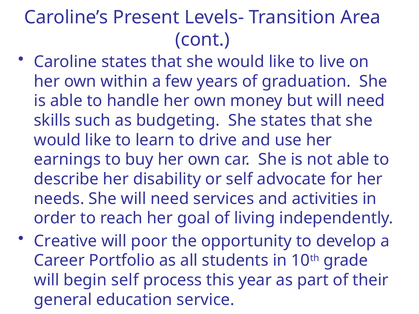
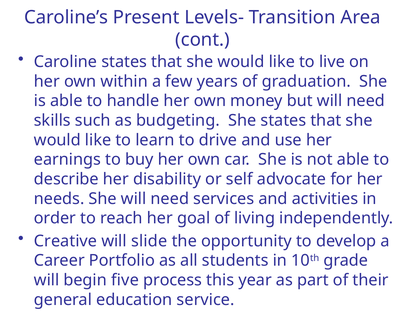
poor: poor -> slide
begin self: self -> five
